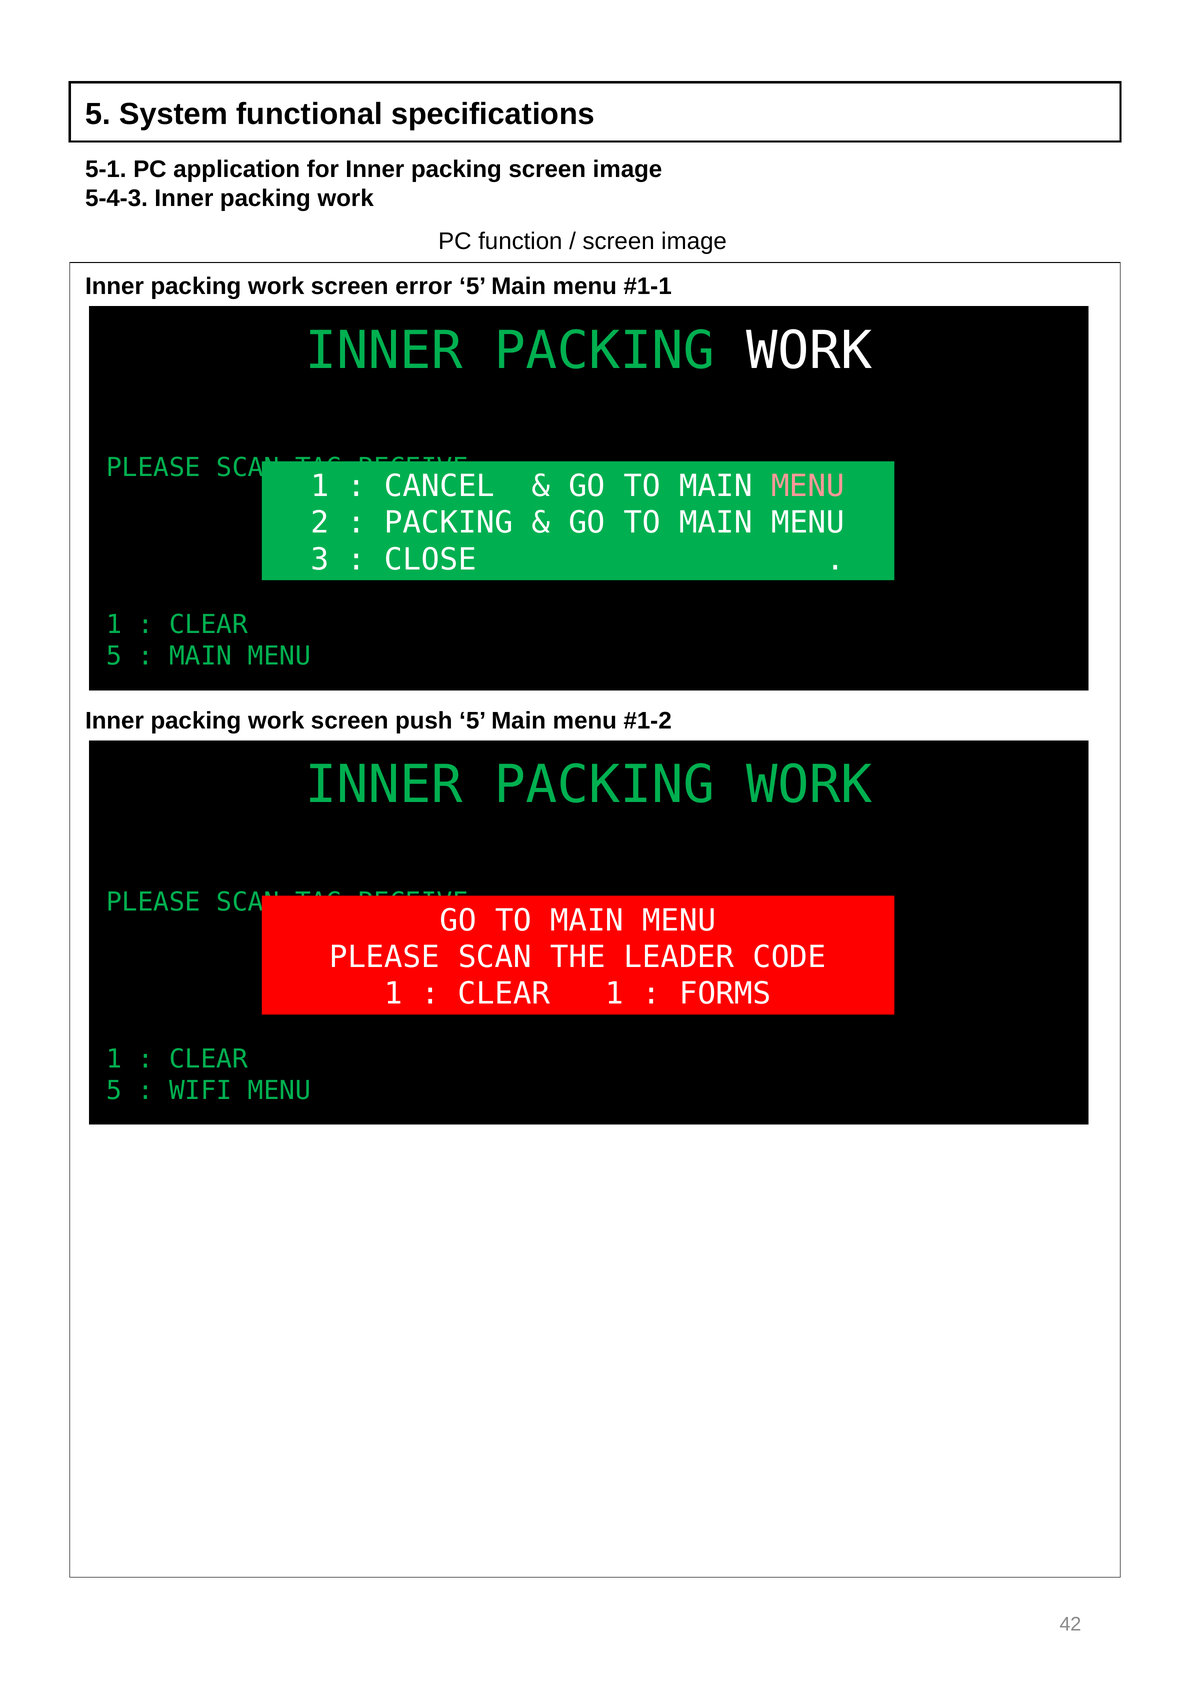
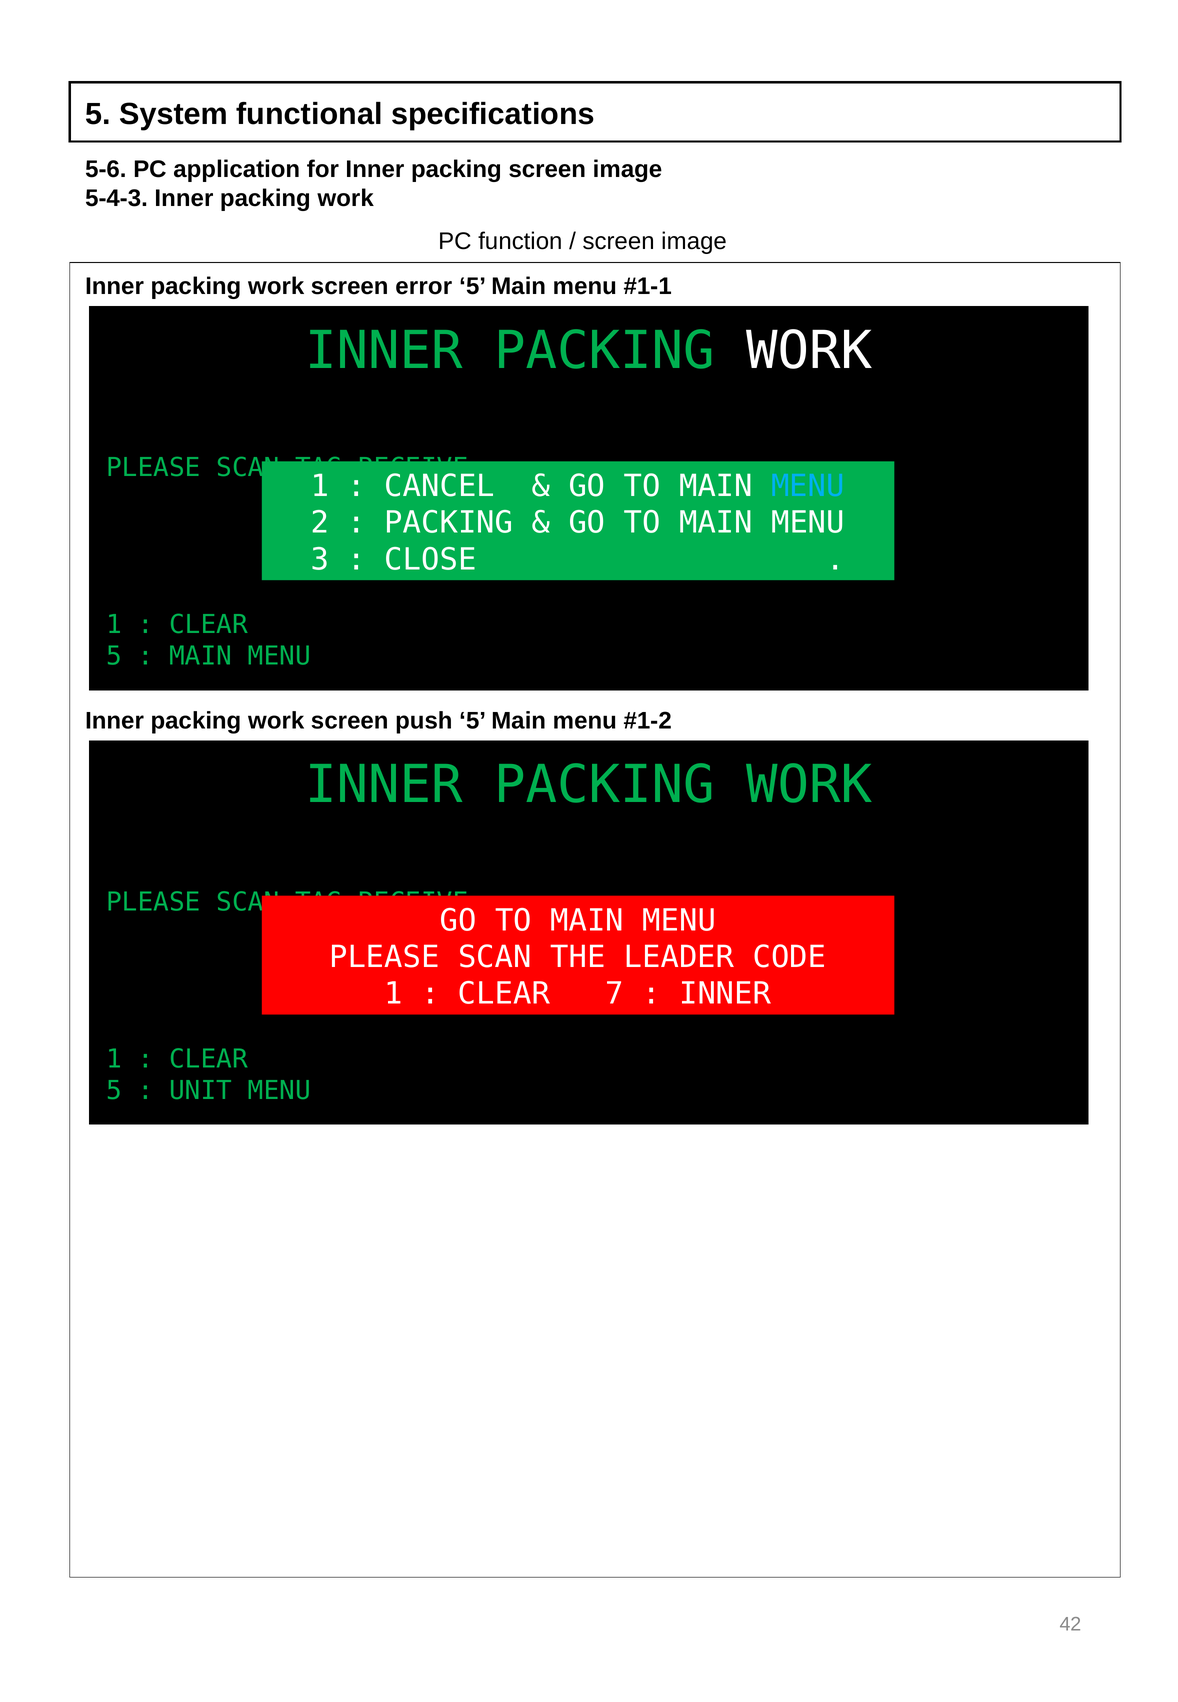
5-1: 5-1 -> 5-6
MENU at (808, 486) colour: pink -> light blue
CLEAR 1: 1 -> 7
FORMS at (725, 994): FORMS -> INNER
WIFI: WIFI -> UNIT
